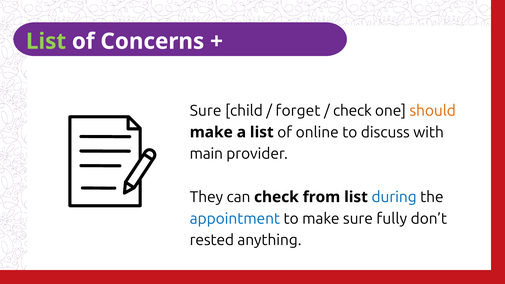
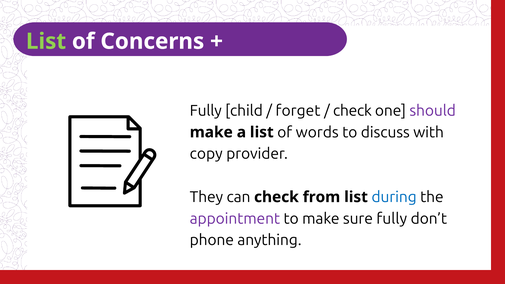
Sure at (206, 111): Sure -> Fully
should colour: orange -> purple
online: online -> words
main: main -> copy
appointment colour: blue -> purple
rested: rested -> phone
